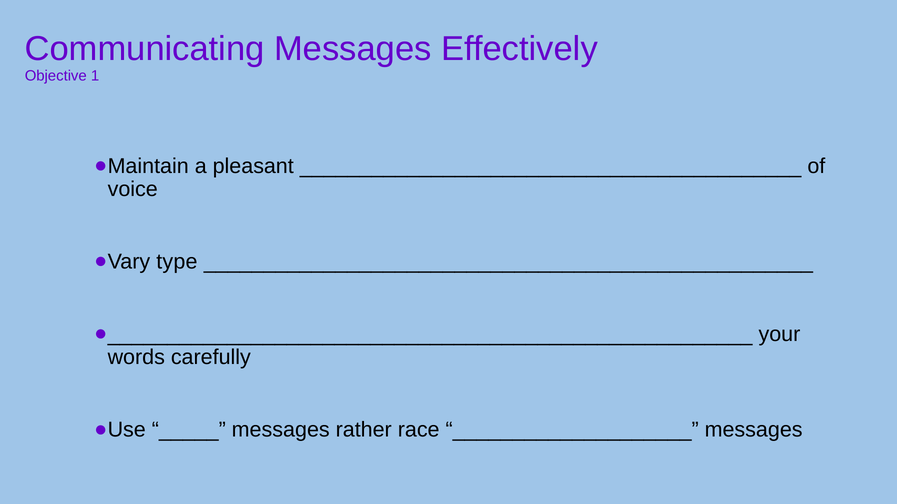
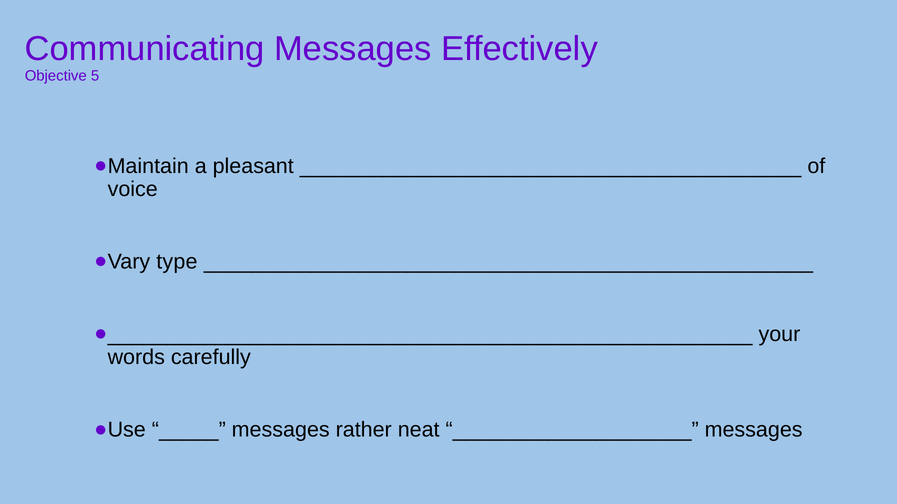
1: 1 -> 5
race: race -> neat
